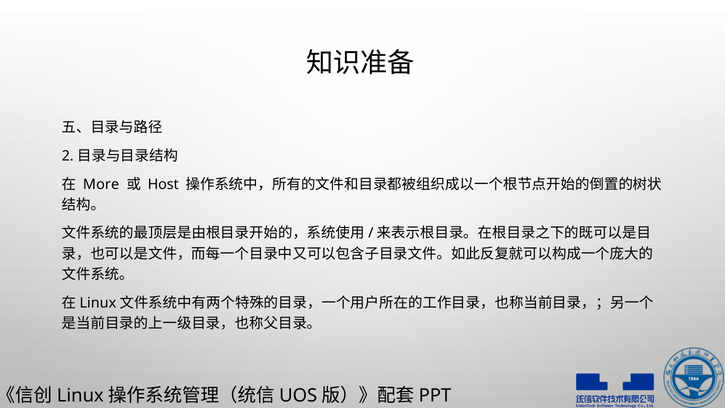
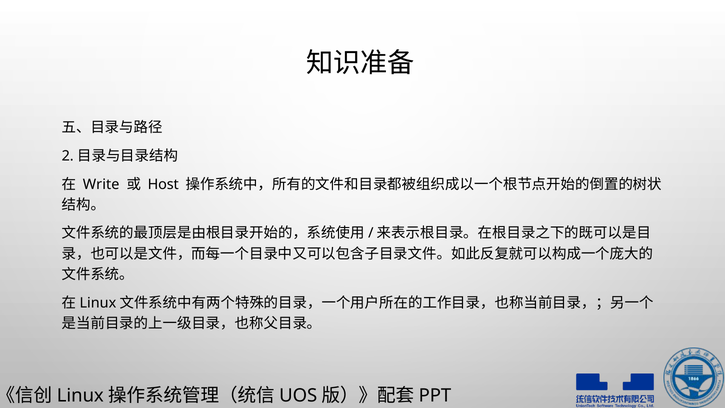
More: More -> Write
